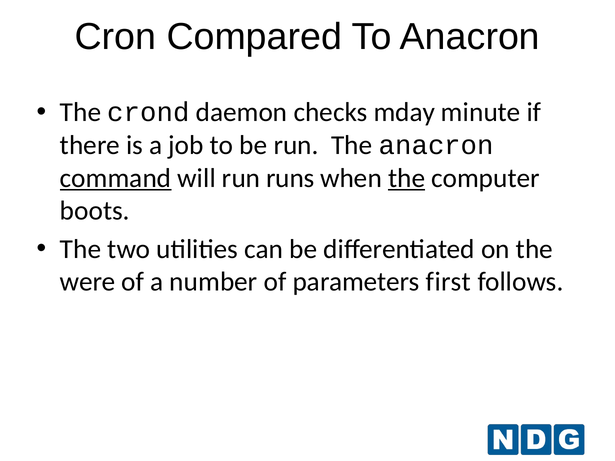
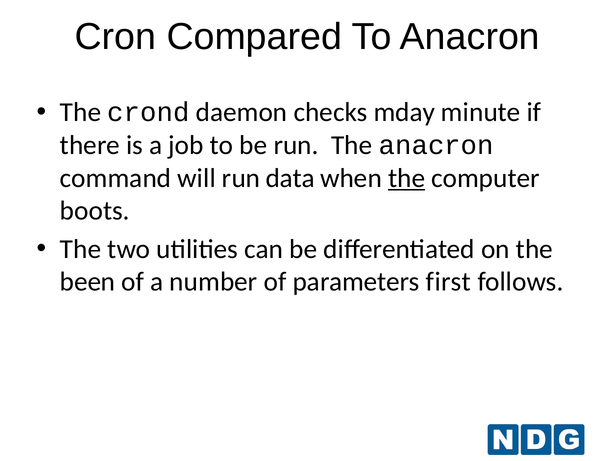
command underline: present -> none
runs: runs -> data
were: were -> been
